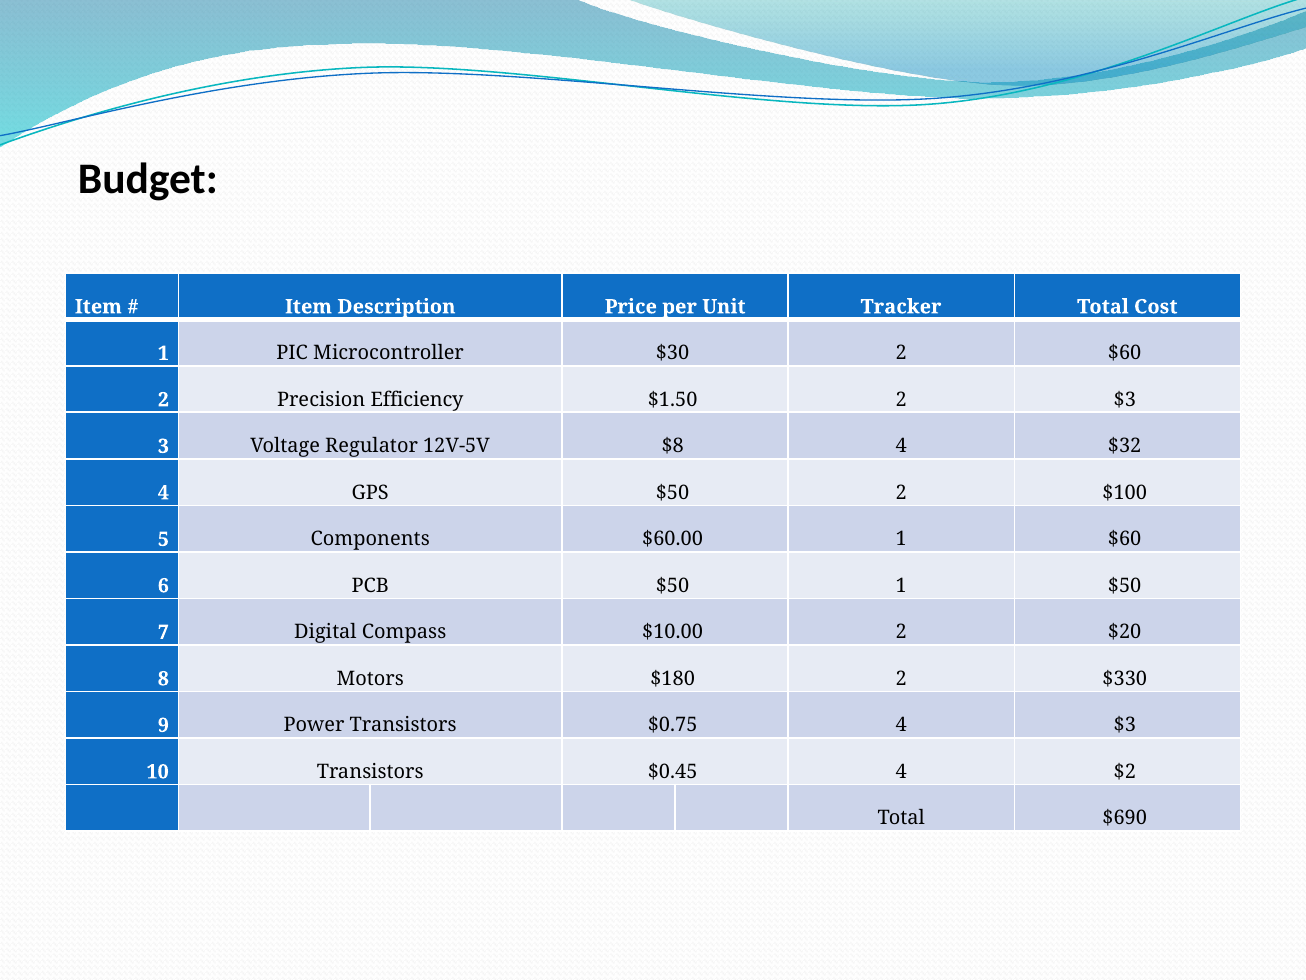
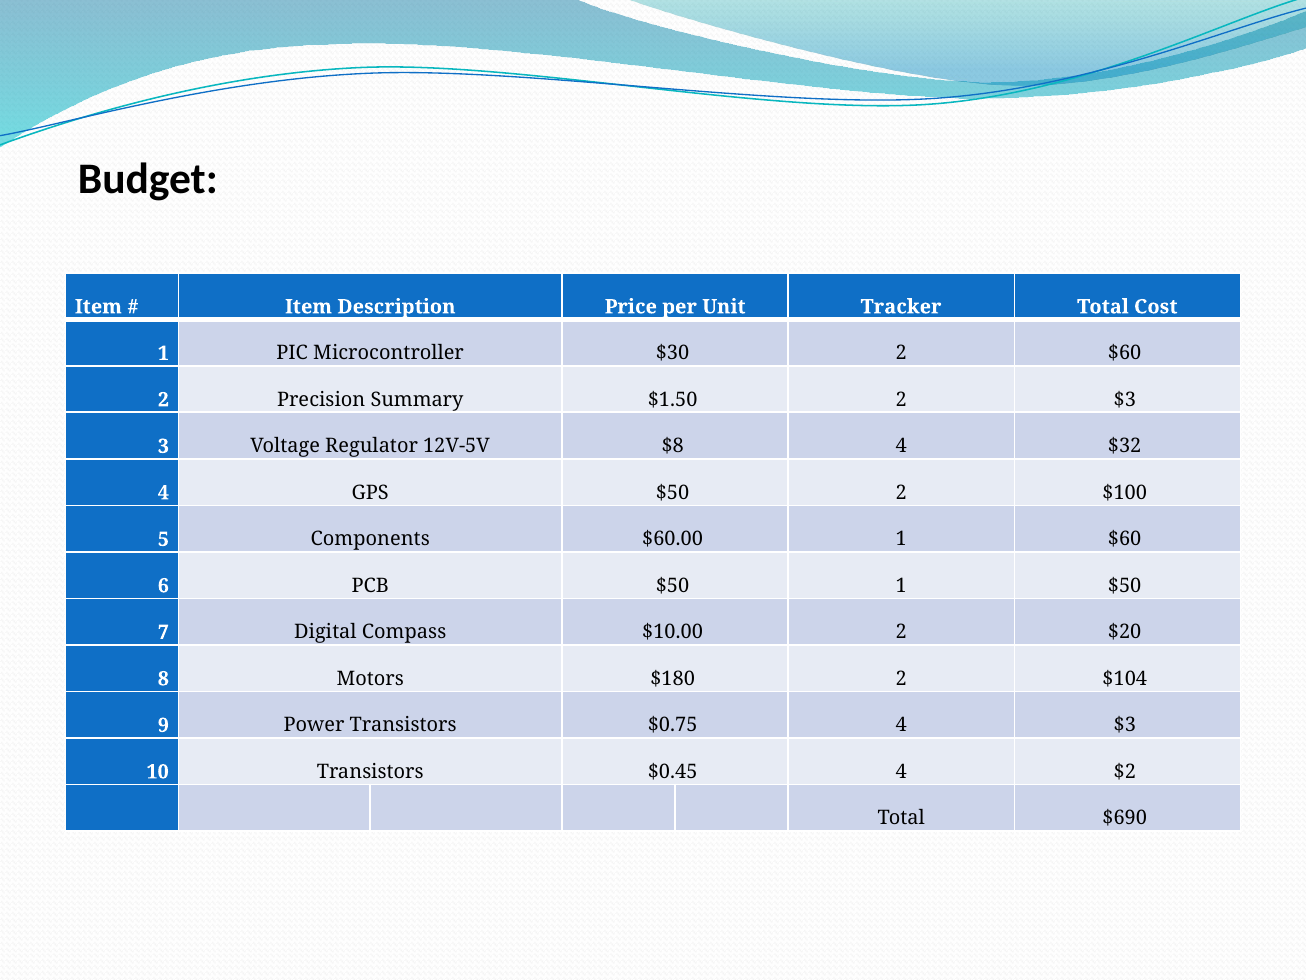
Efficiency: Efficiency -> Summary
$330: $330 -> $104
